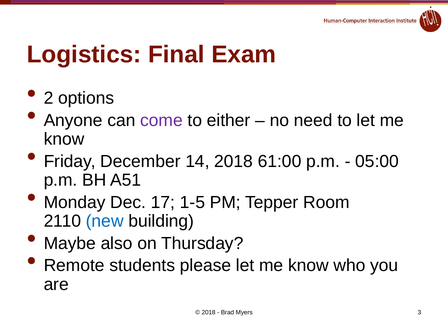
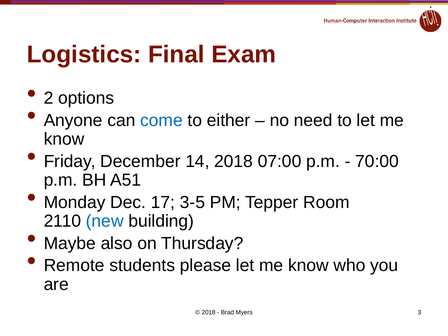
come colour: purple -> blue
61:00: 61:00 -> 07:00
05:00: 05:00 -> 70:00
1-5: 1-5 -> 3-5
